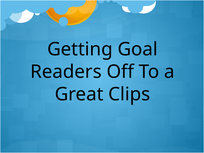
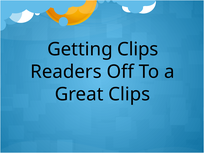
Getting Goal: Goal -> Clips
